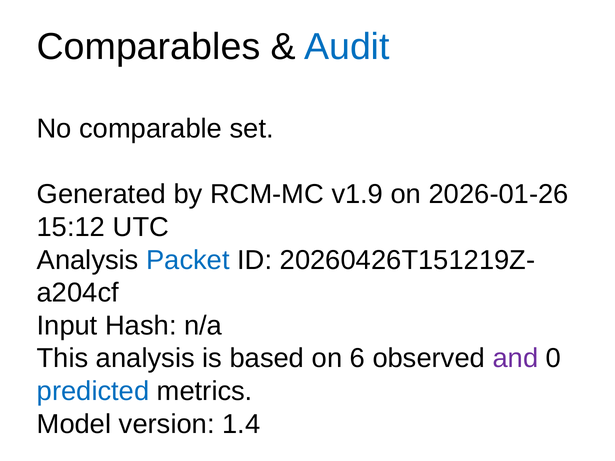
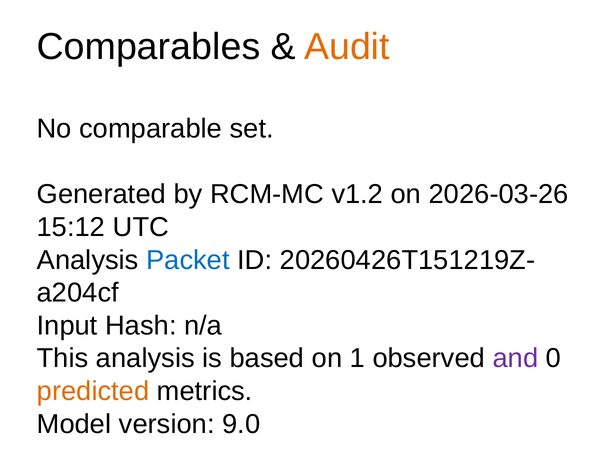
Audit colour: blue -> orange
v1.9: v1.9 -> v1.2
2026-01-26: 2026-01-26 -> 2026-03-26
6: 6 -> 1
predicted colour: blue -> orange
1.4: 1.4 -> 9.0
